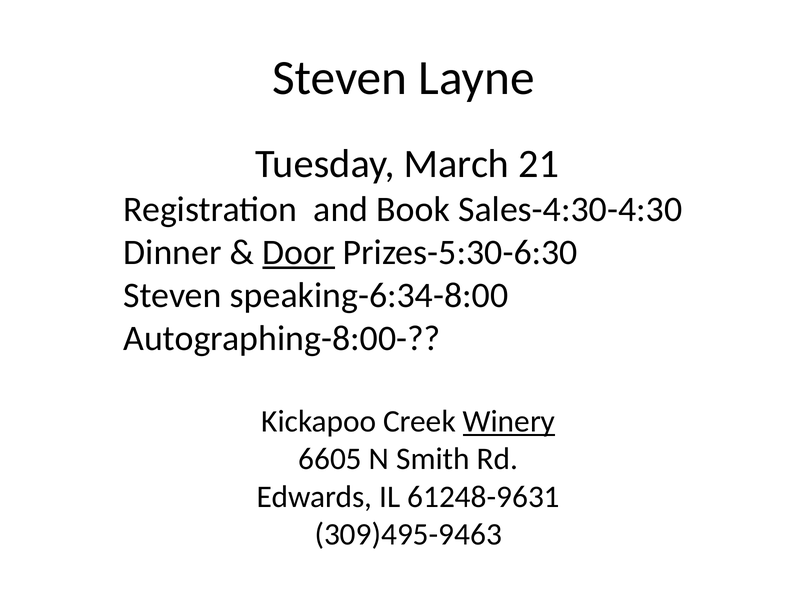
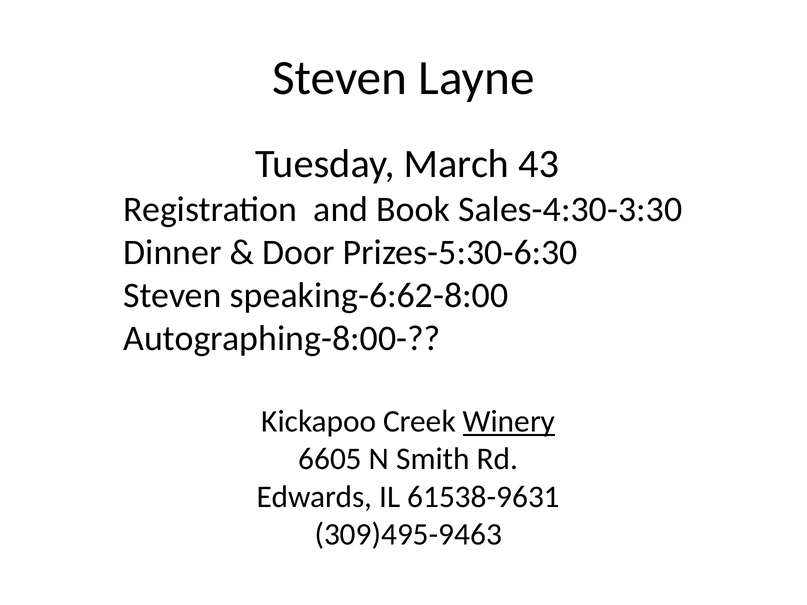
21: 21 -> 43
Sales-4:30-4:30: Sales-4:30-4:30 -> Sales-4:30-3:30
Door underline: present -> none
speaking-6:34-8:00: speaking-6:34-8:00 -> speaking-6:62-8:00
61248-9631: 61248-9631 -> 61538-9631
